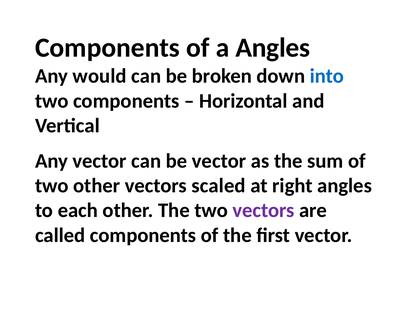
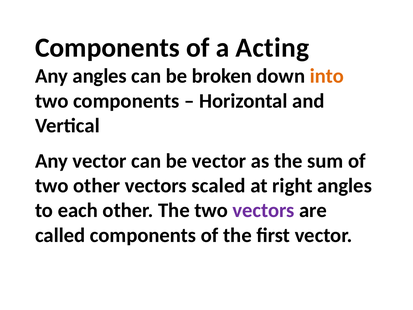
a Angles: Angles -> Acting
Any would: would -> angles
into colour: blue -> orange
